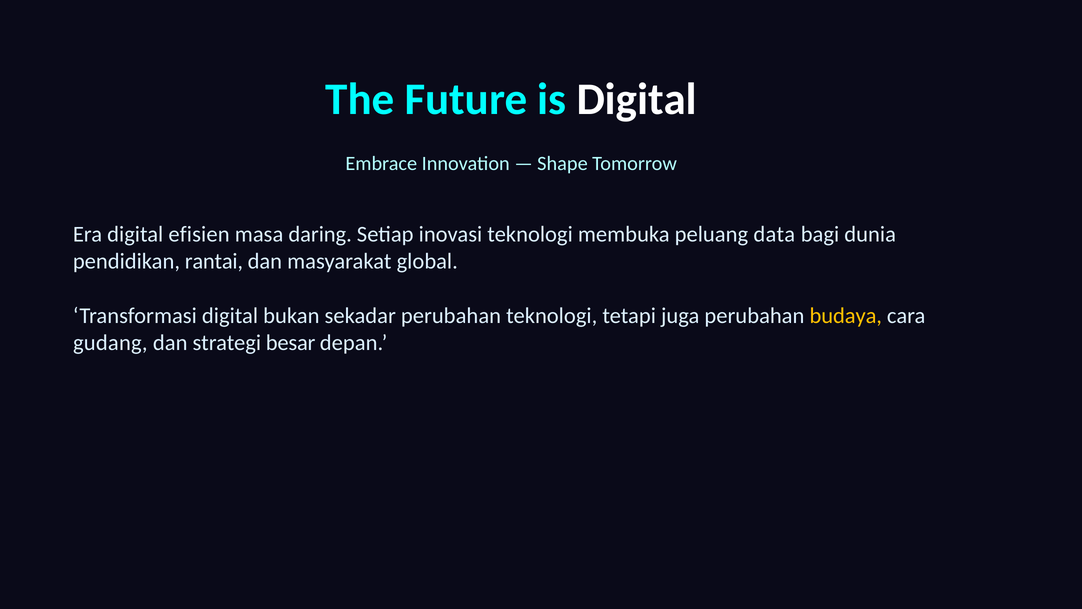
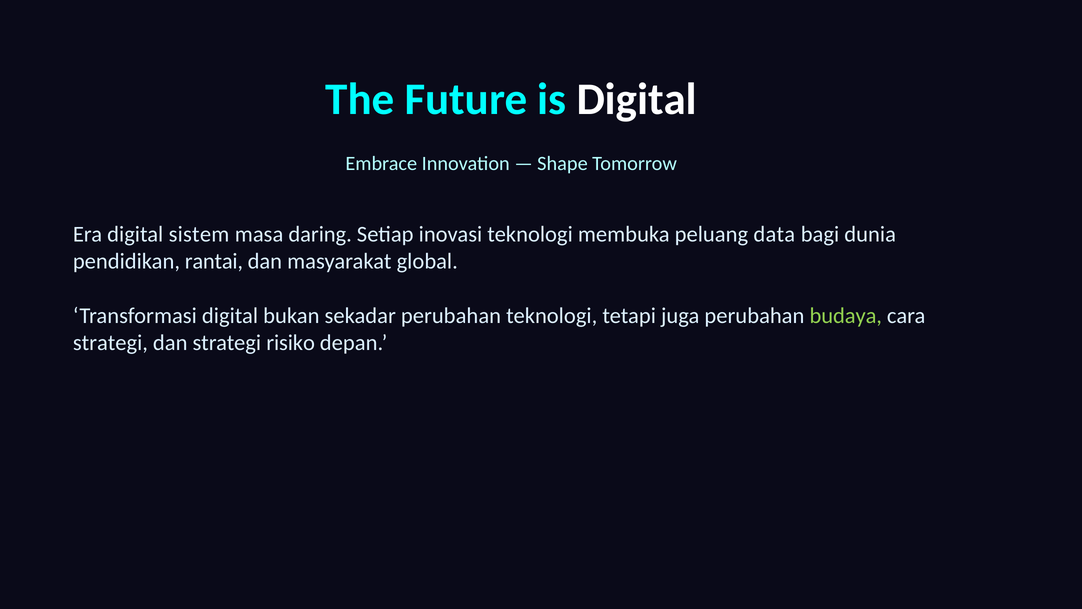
efisien: efisien -> sistem
budaya colour: yellow -> light green
gudang at (110, 343): gudang -> strategi
besar: besar -> risiko
